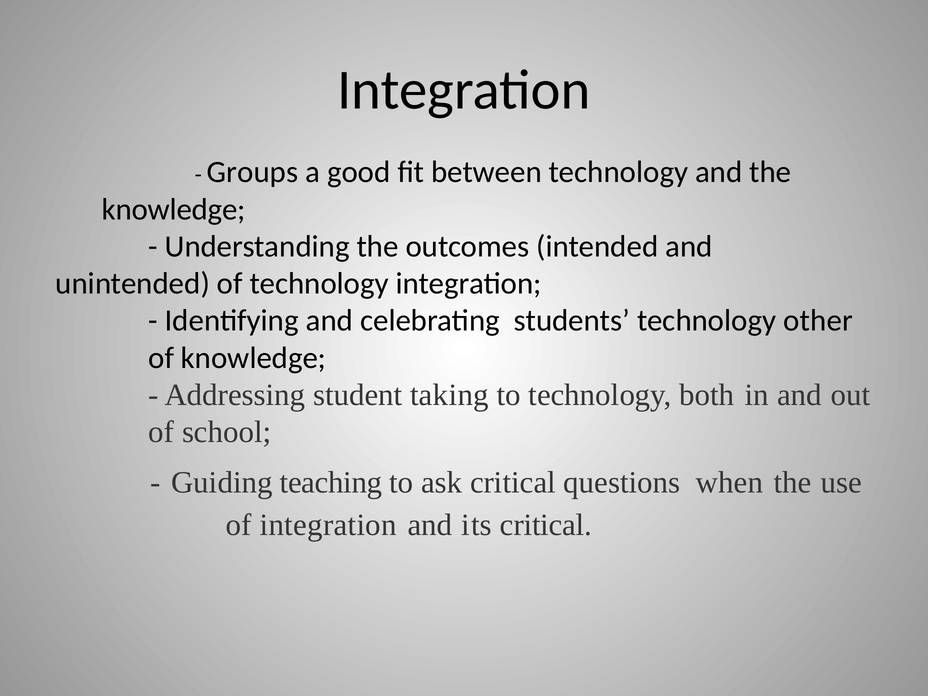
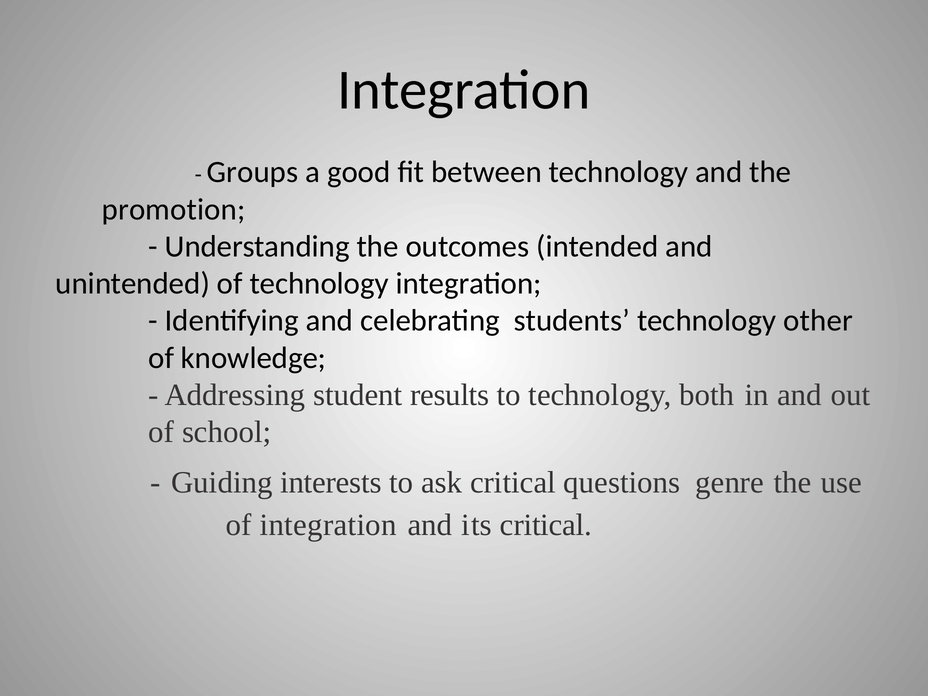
knowledge at (174, 209): knowledge -> promotion
taking: taking -> results
teaching: teaching -> interests
when: when -> genre
